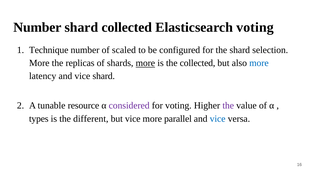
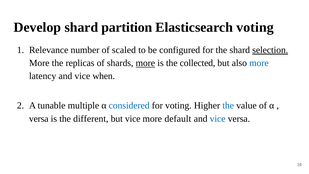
Number at (37, 27): Number -> Develop
shard collected: collected -> partition
Technique: Technique -> Relevance
selection underline: none -> present
vice shard: shard -> when
resource: resource -> multiple
considered colour: purple -> blue
the at (228, 106) colour: purple -> blue
types at (39, 119): types -> versa
parallel: parallel -> default
